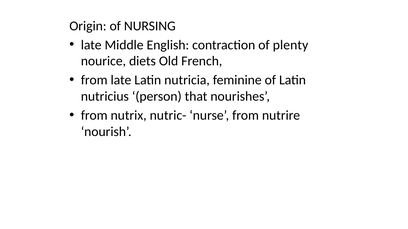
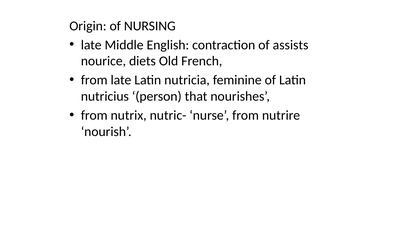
plenty: plenty -> assists
